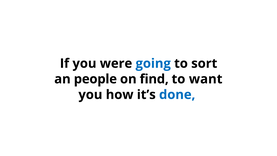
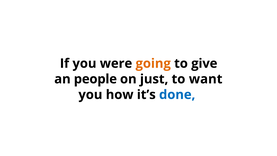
going colour: blue -> orange
sort: sort -> give
find: find -> just
